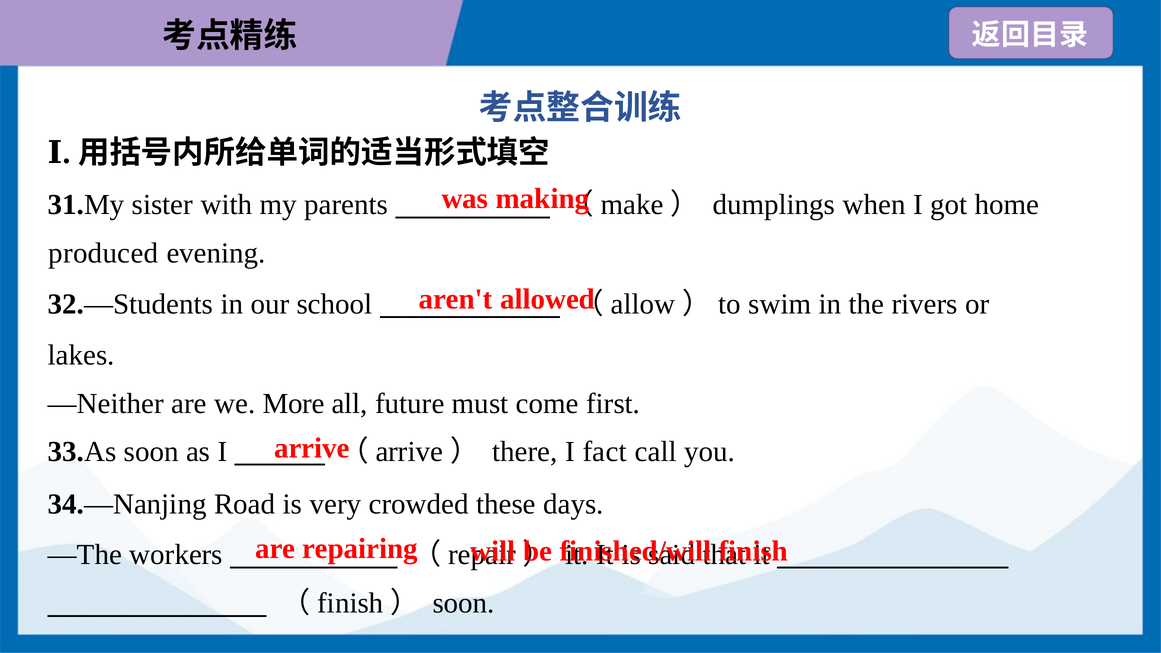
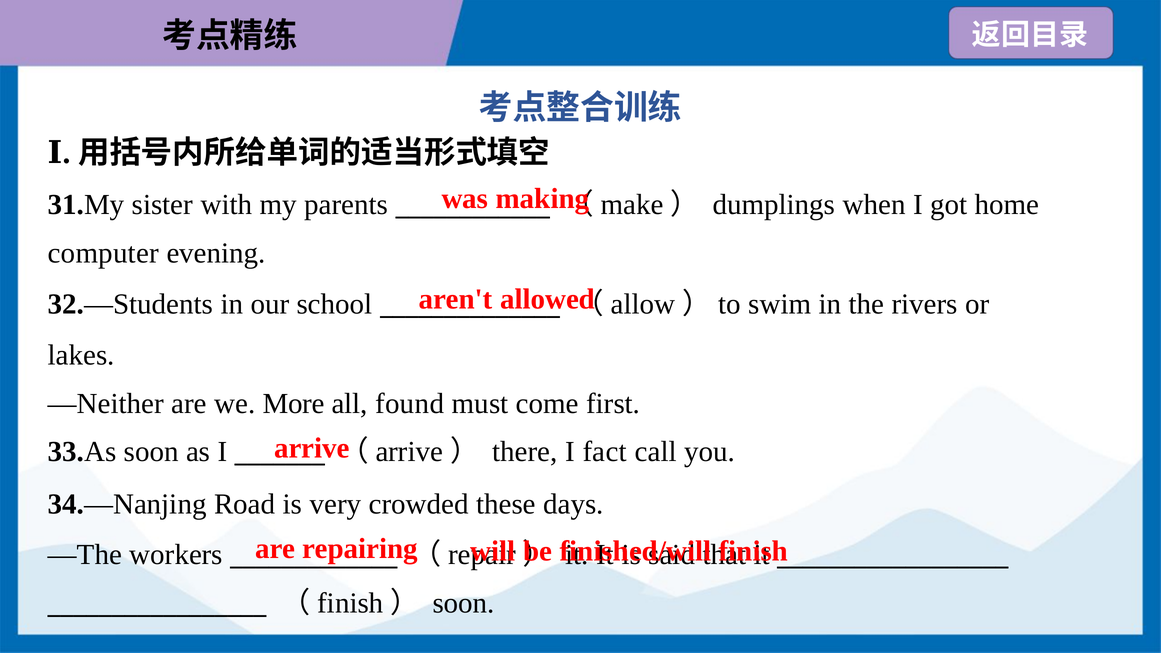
produced: produced -> computer
future: future -> found
